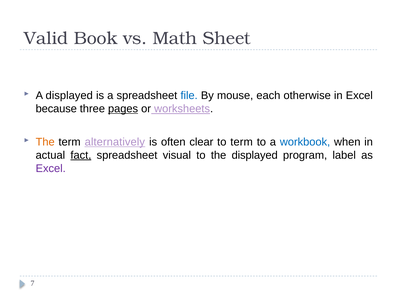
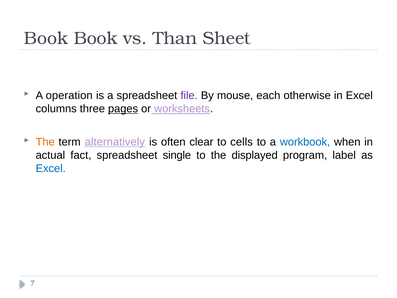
Valid at (46, 38): Valid -> Book
Math: Math -> Than
A displayed: displayed -> operation
file colour: blue -> purple
because: because -> columns
to term: term -> cells
fact underline: present -> none
visual: visual -> single
Excel at (51, 168) colour: purple -> blue
